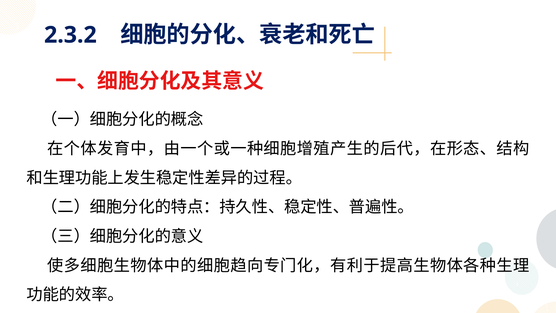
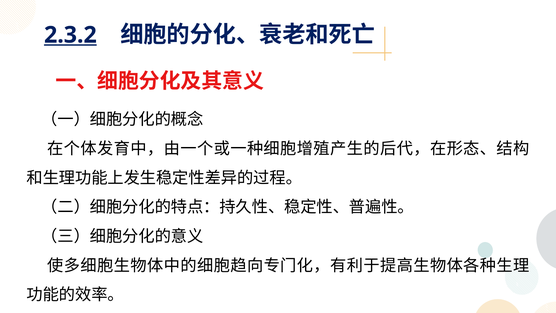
2.3.2 underline: none -> present
